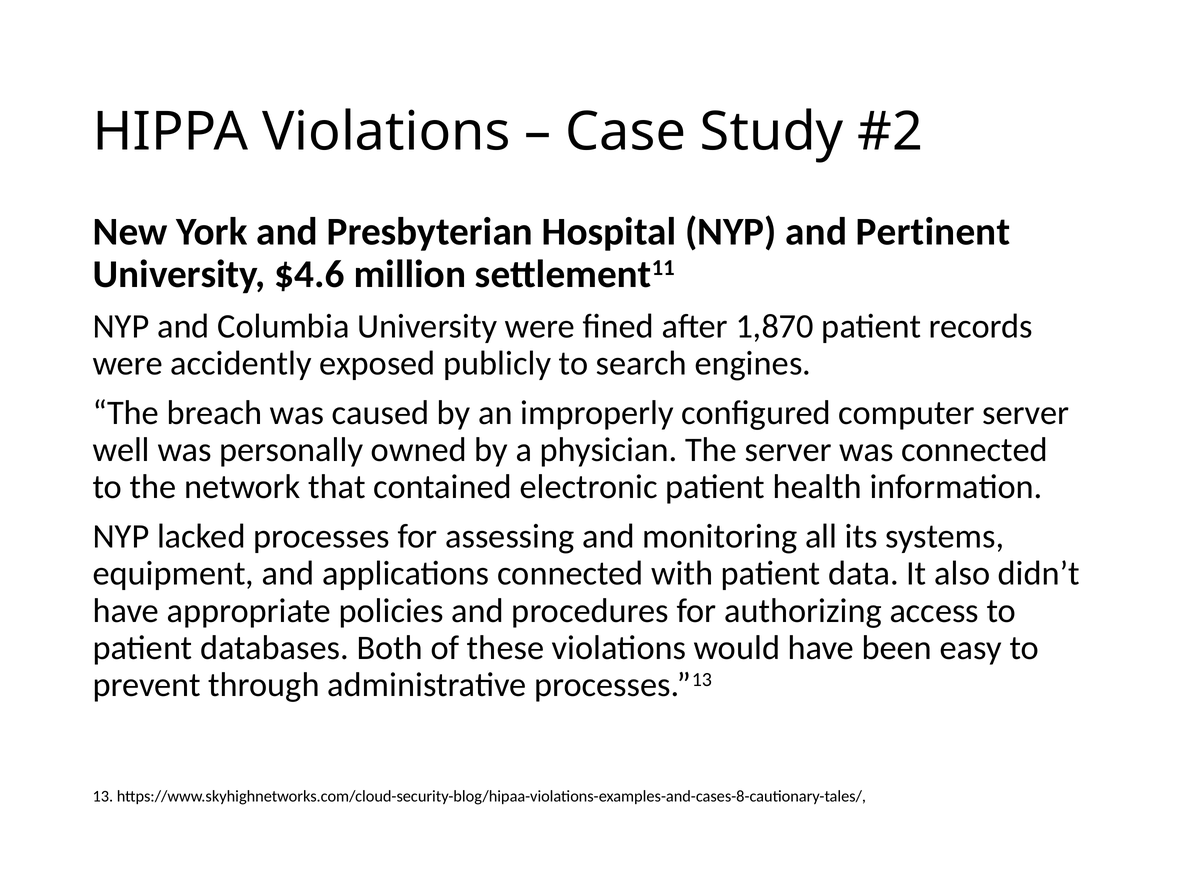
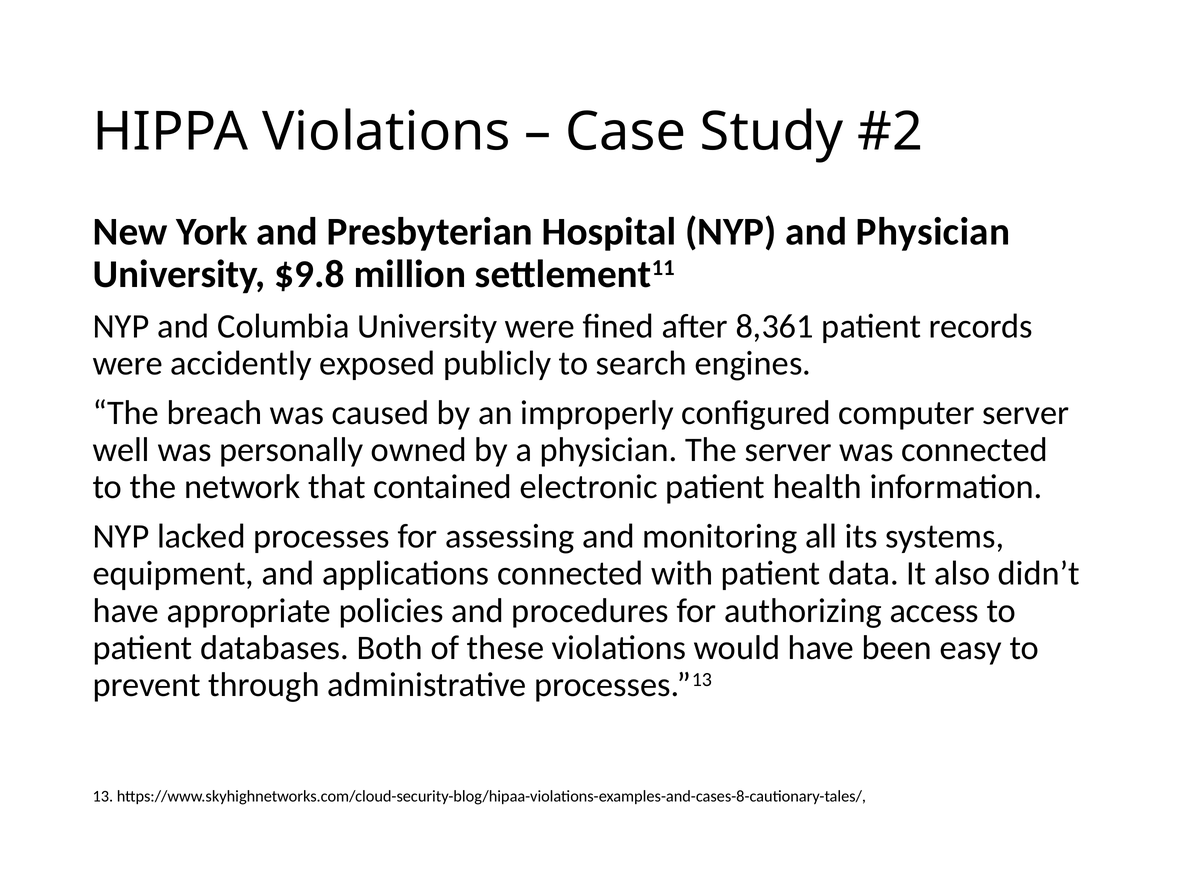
and Pertinent: Pertinent -> Physician
$4.6: $4.6 -> $9.8
1,870: 1,870 -> 8,361
